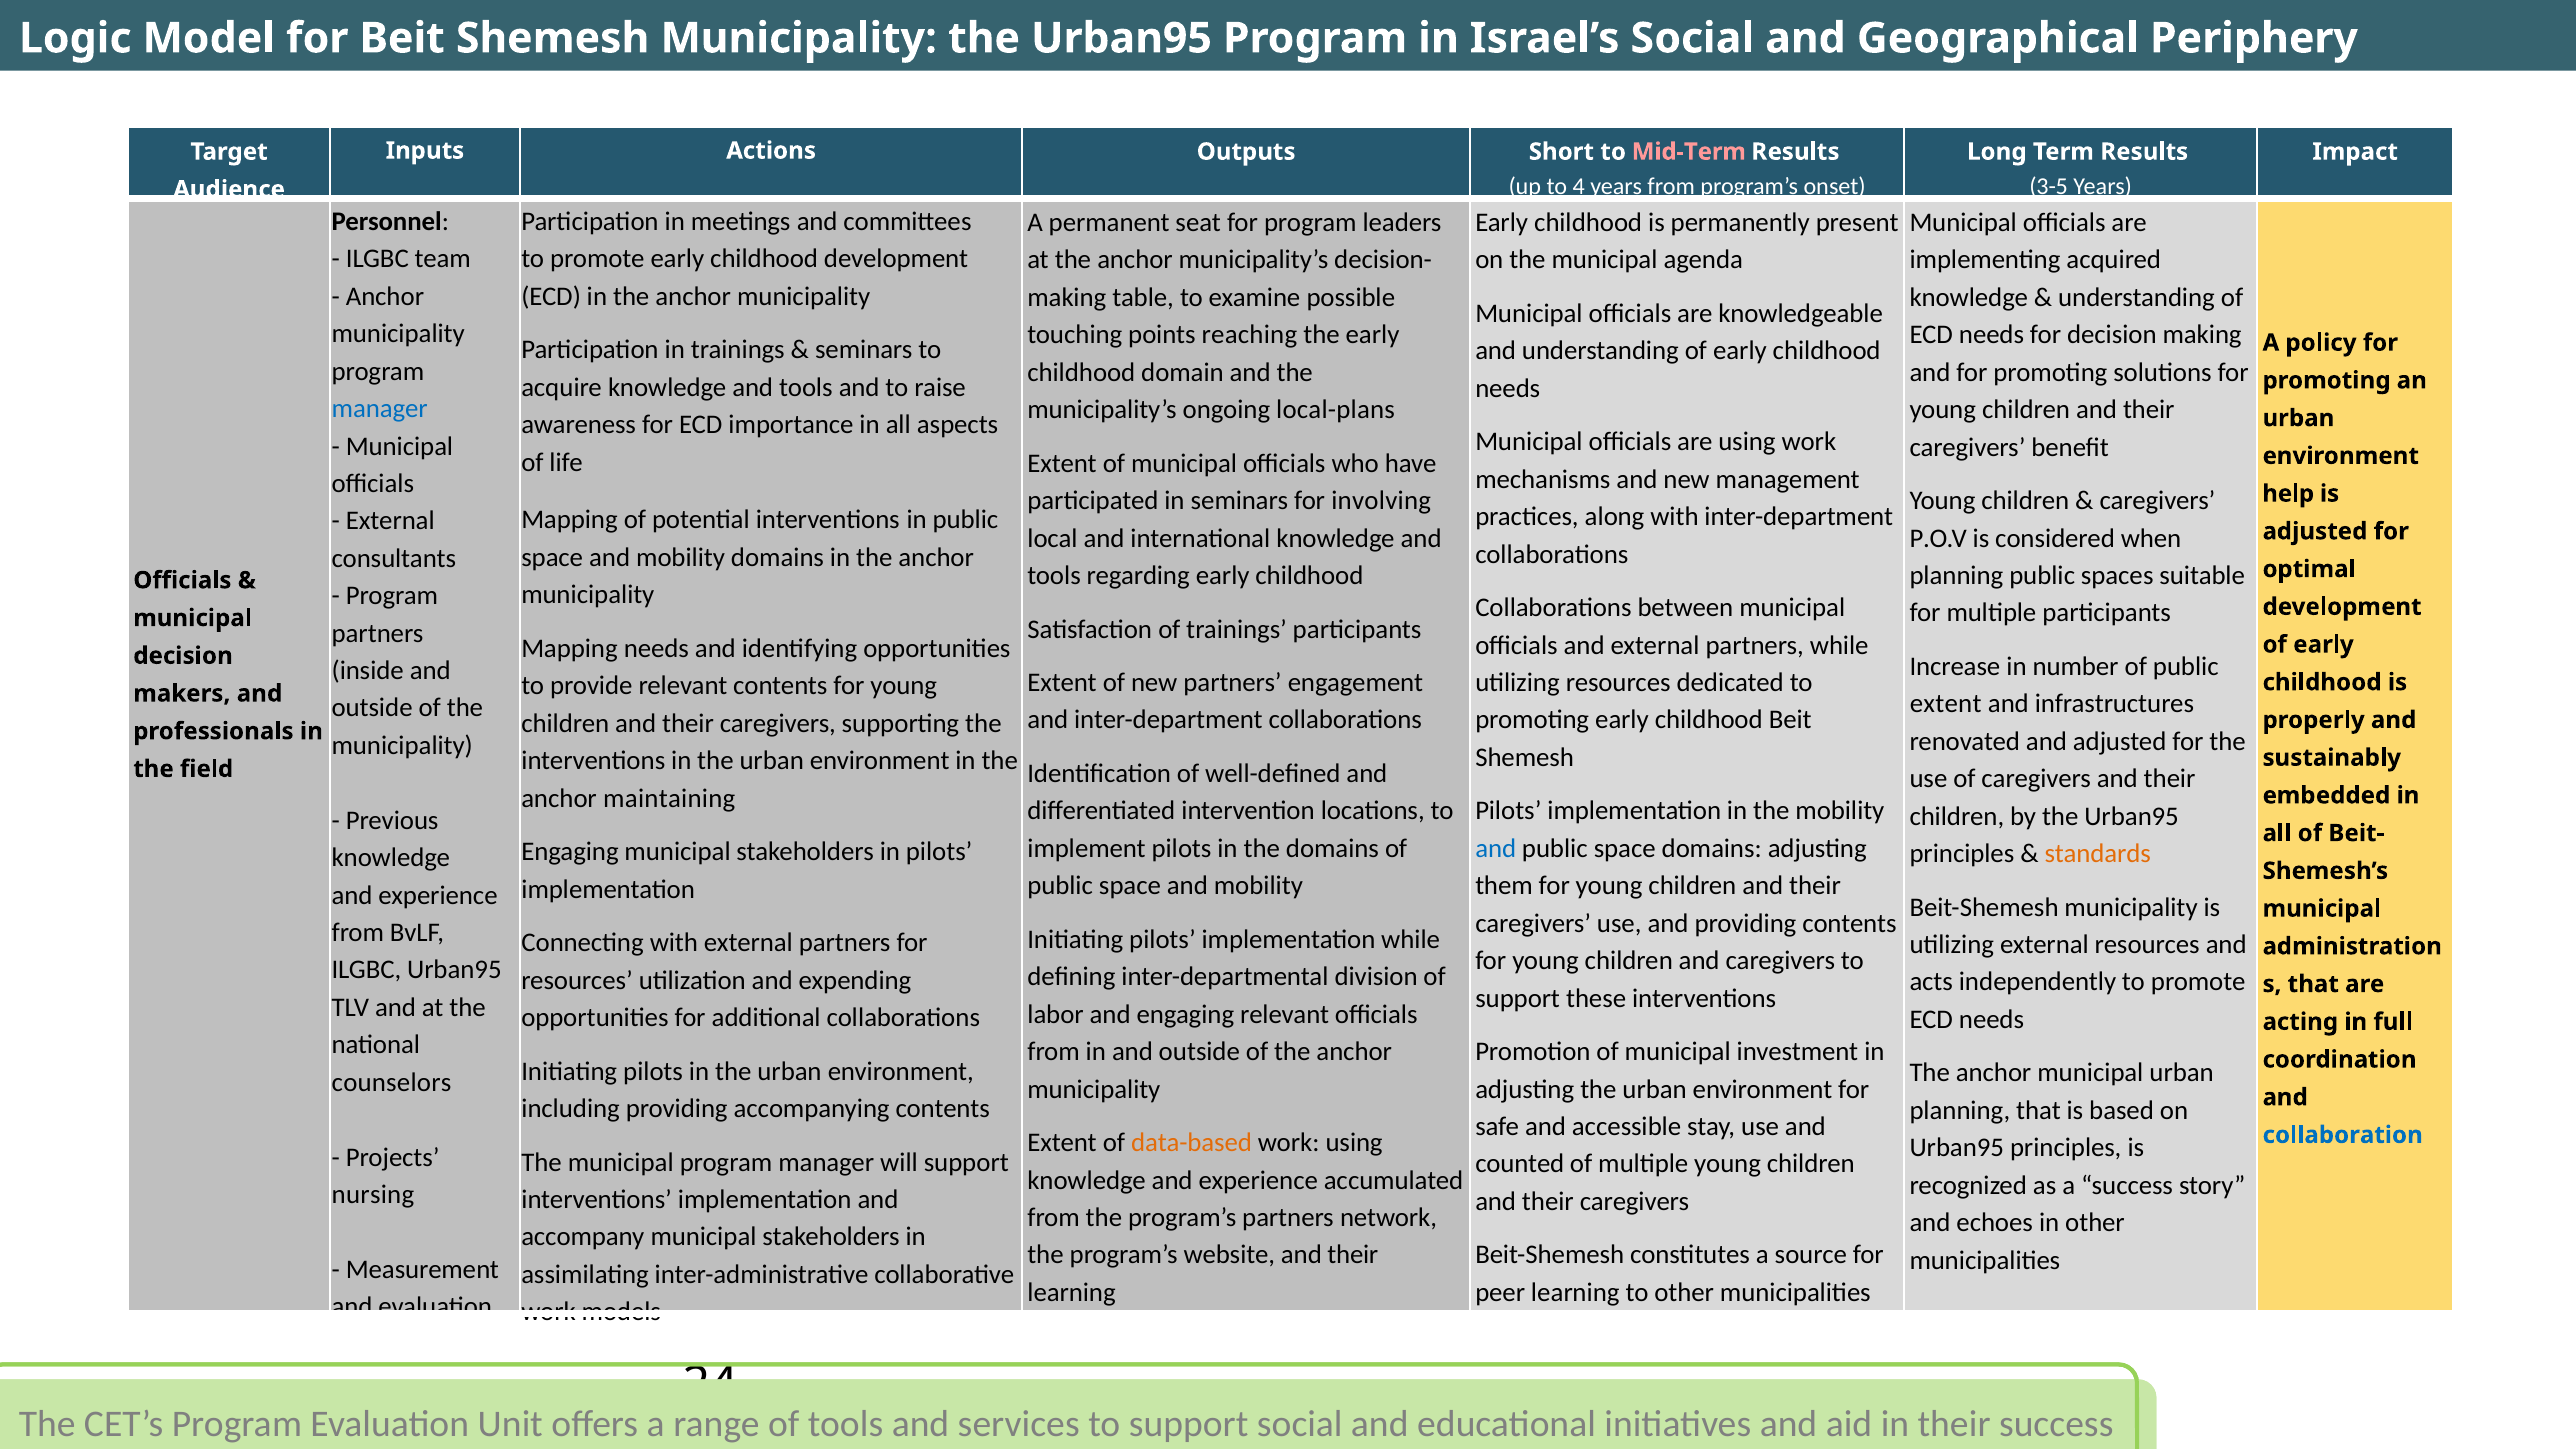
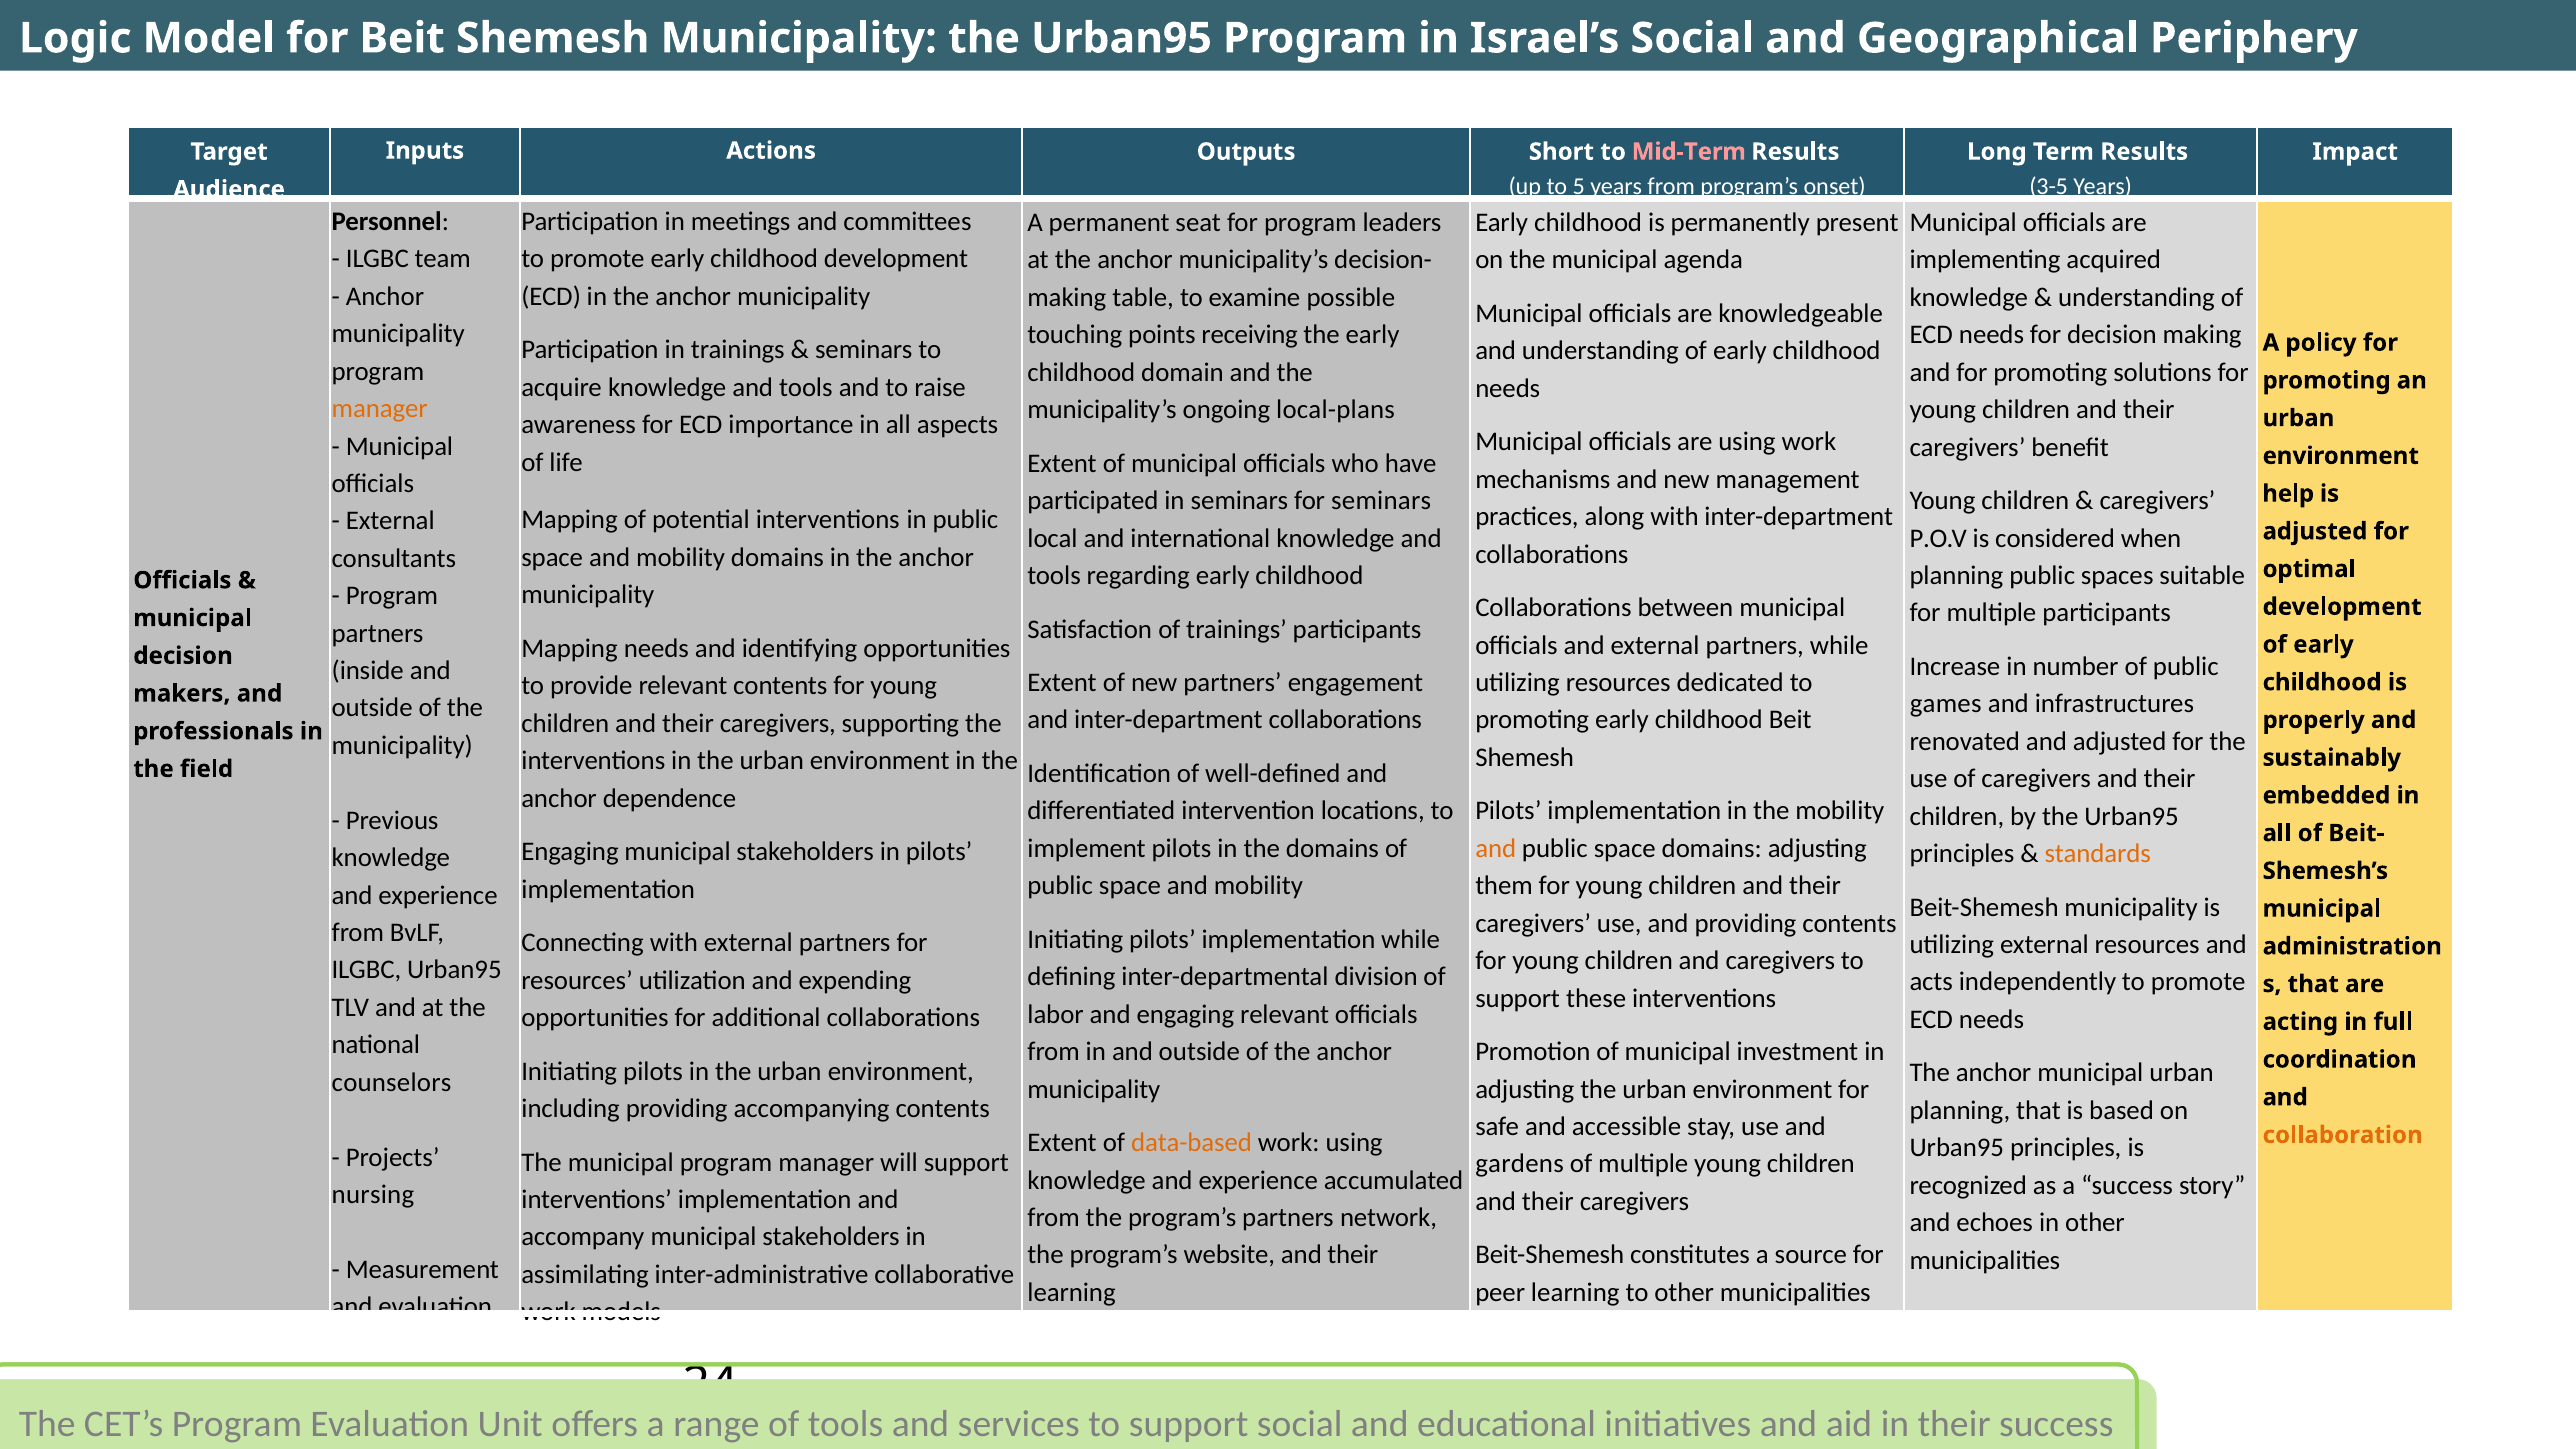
4: 4 -> 5
reaching: reaching -> receiving
manager at (380, 409) colour: blue -> orange
for involving: involving -> seminars
extent at (1946, 704): extent -> games
maintaining: maintaining -> dependence
and at (1496, 849) colour: blue -> orange
collaboration colour: blue -> orange
counted: counted -> gardens
